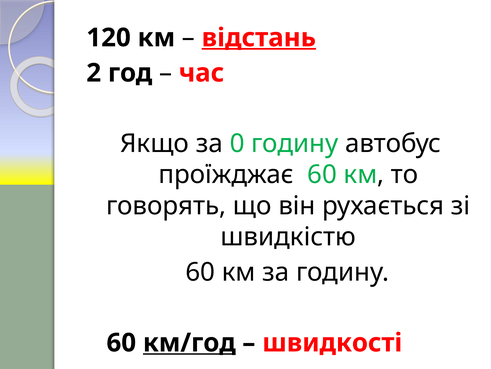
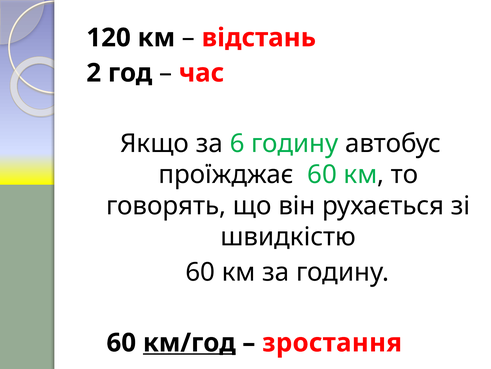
відстань underline: present -> none
0: 0 -> 6
швидкості: швидкості -> зростання
